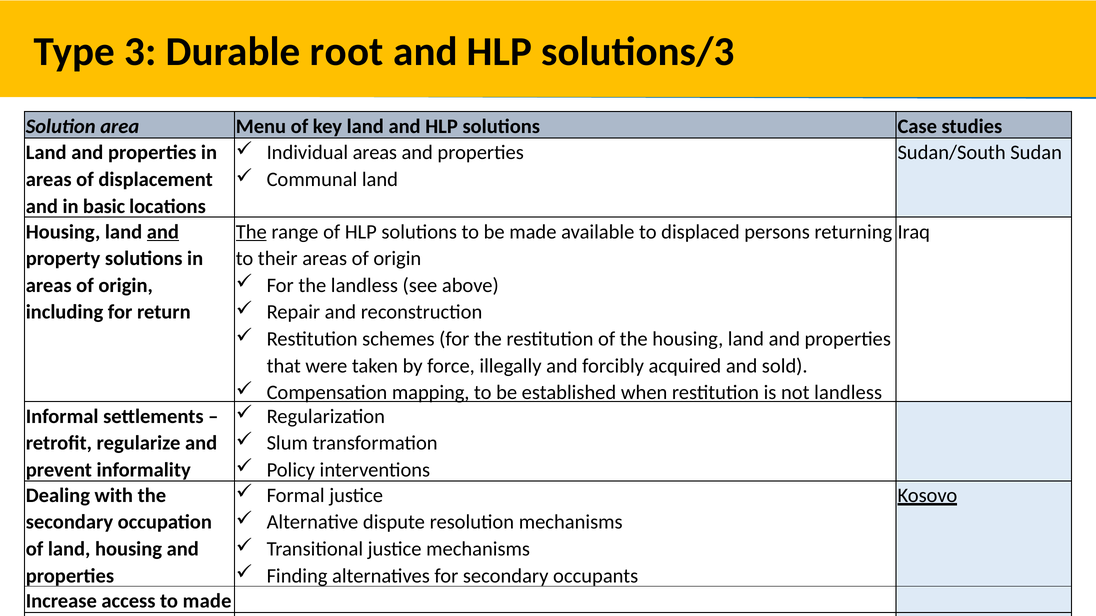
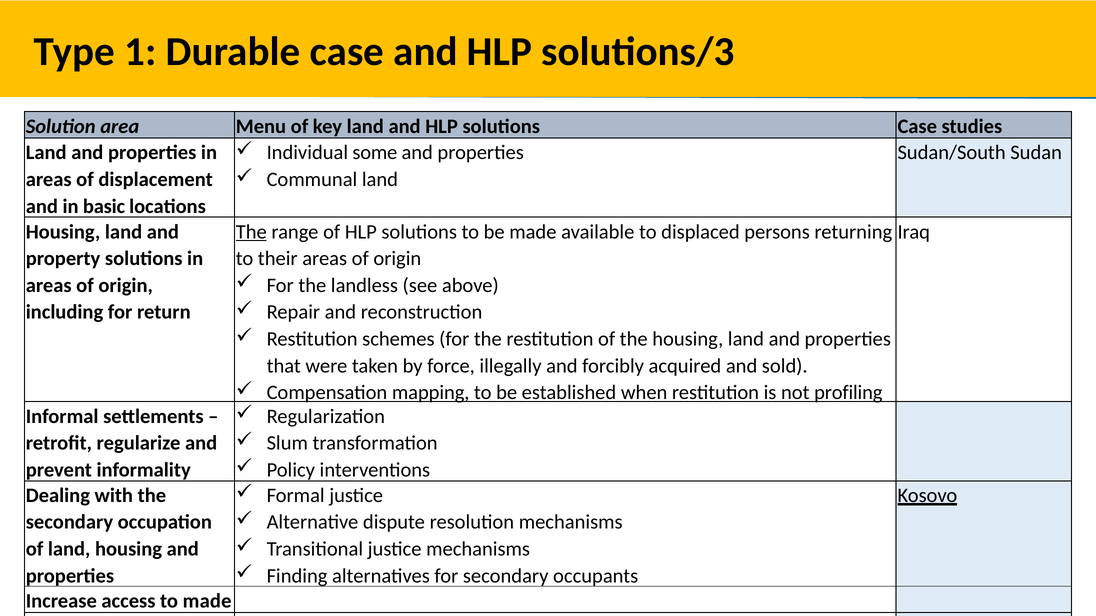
3: 3 -> 1
Durable root: root -> case
Individual areas: areas -> some
and at (163, 232) underline: present -> none
not landless: landless -> profiling
